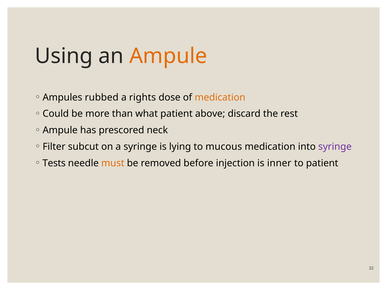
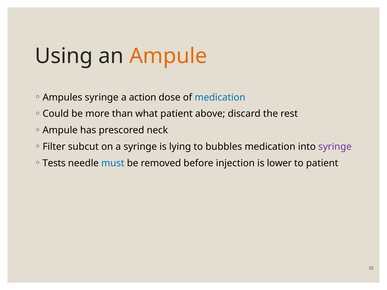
Ampules rubbed: rubbed -> syringe
rights: rights -> action
medication at (220, 97) colour: orange -> blue
mucous: mucous -> bubbles
must colour: orange -> blue
inner: inner -> lower
